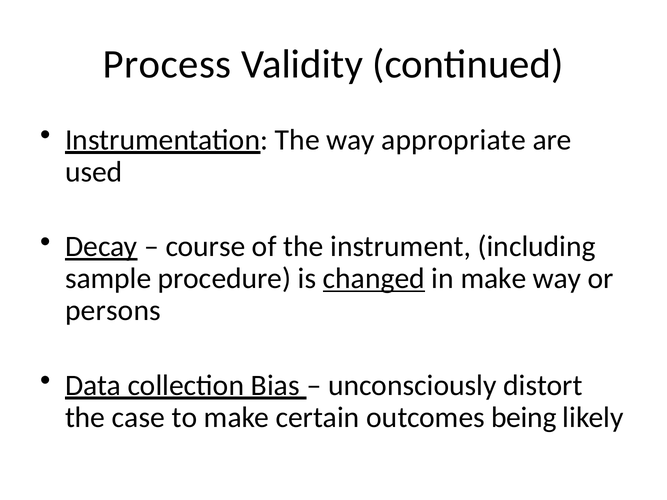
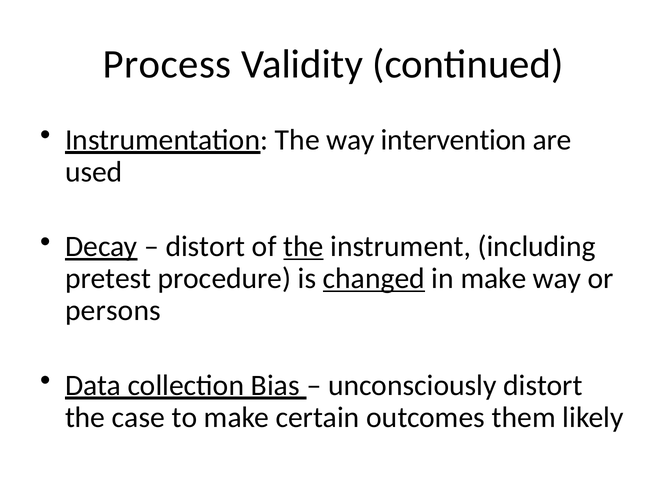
appropriate: appropriate -> intervention
course at (205, 247): course -> distort
the at (303, 247) underline: none -> present
sample: sample -> pretest
being: being -> them
